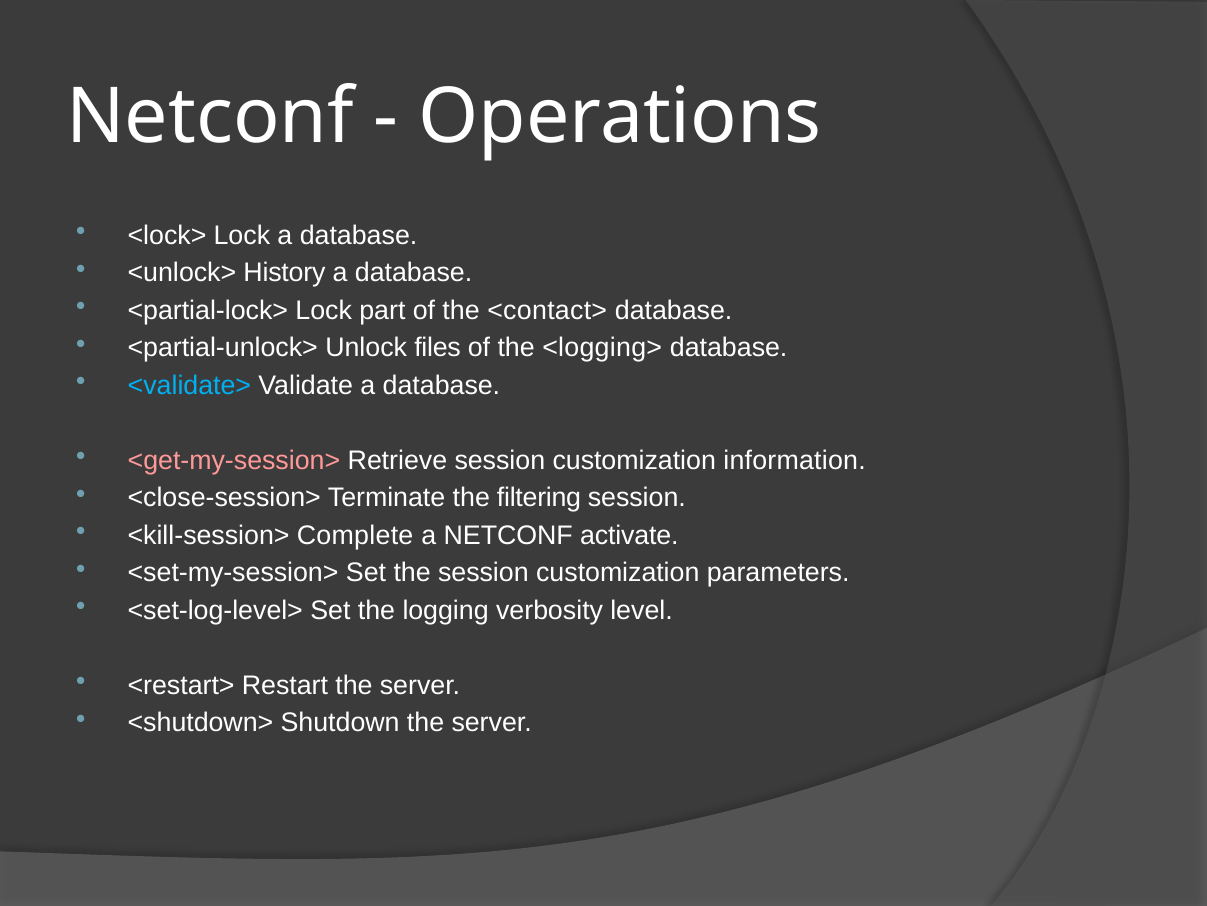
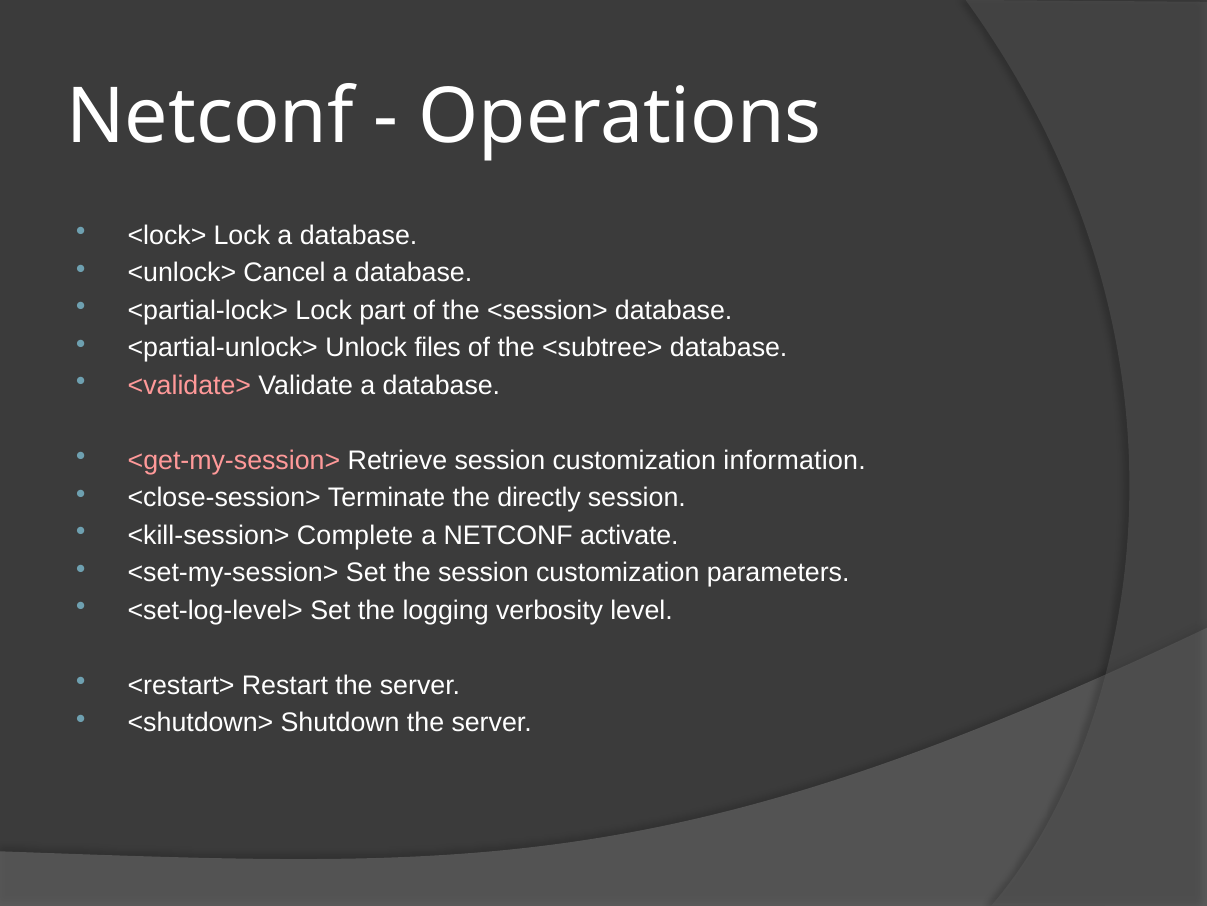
History: History -> Cancel
<contact>: <contact> -> <session>
<logging>: <logging> -> <subtree>
<validate> colour: light blue -> pink
filtering: filtering -> directly
